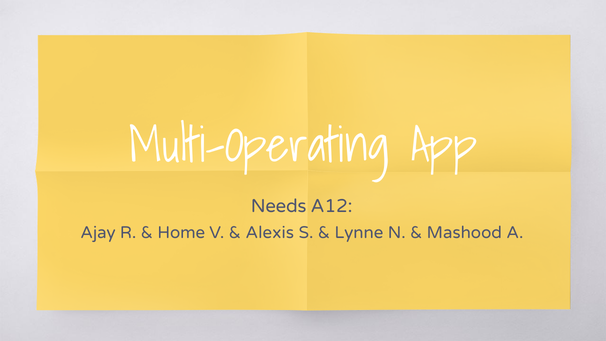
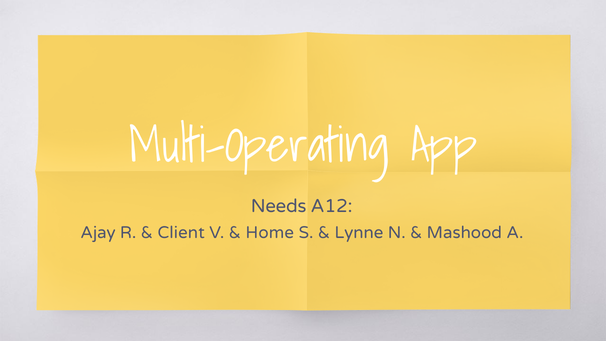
Home: Home -> Client
Alexis: Alexis -> Home
